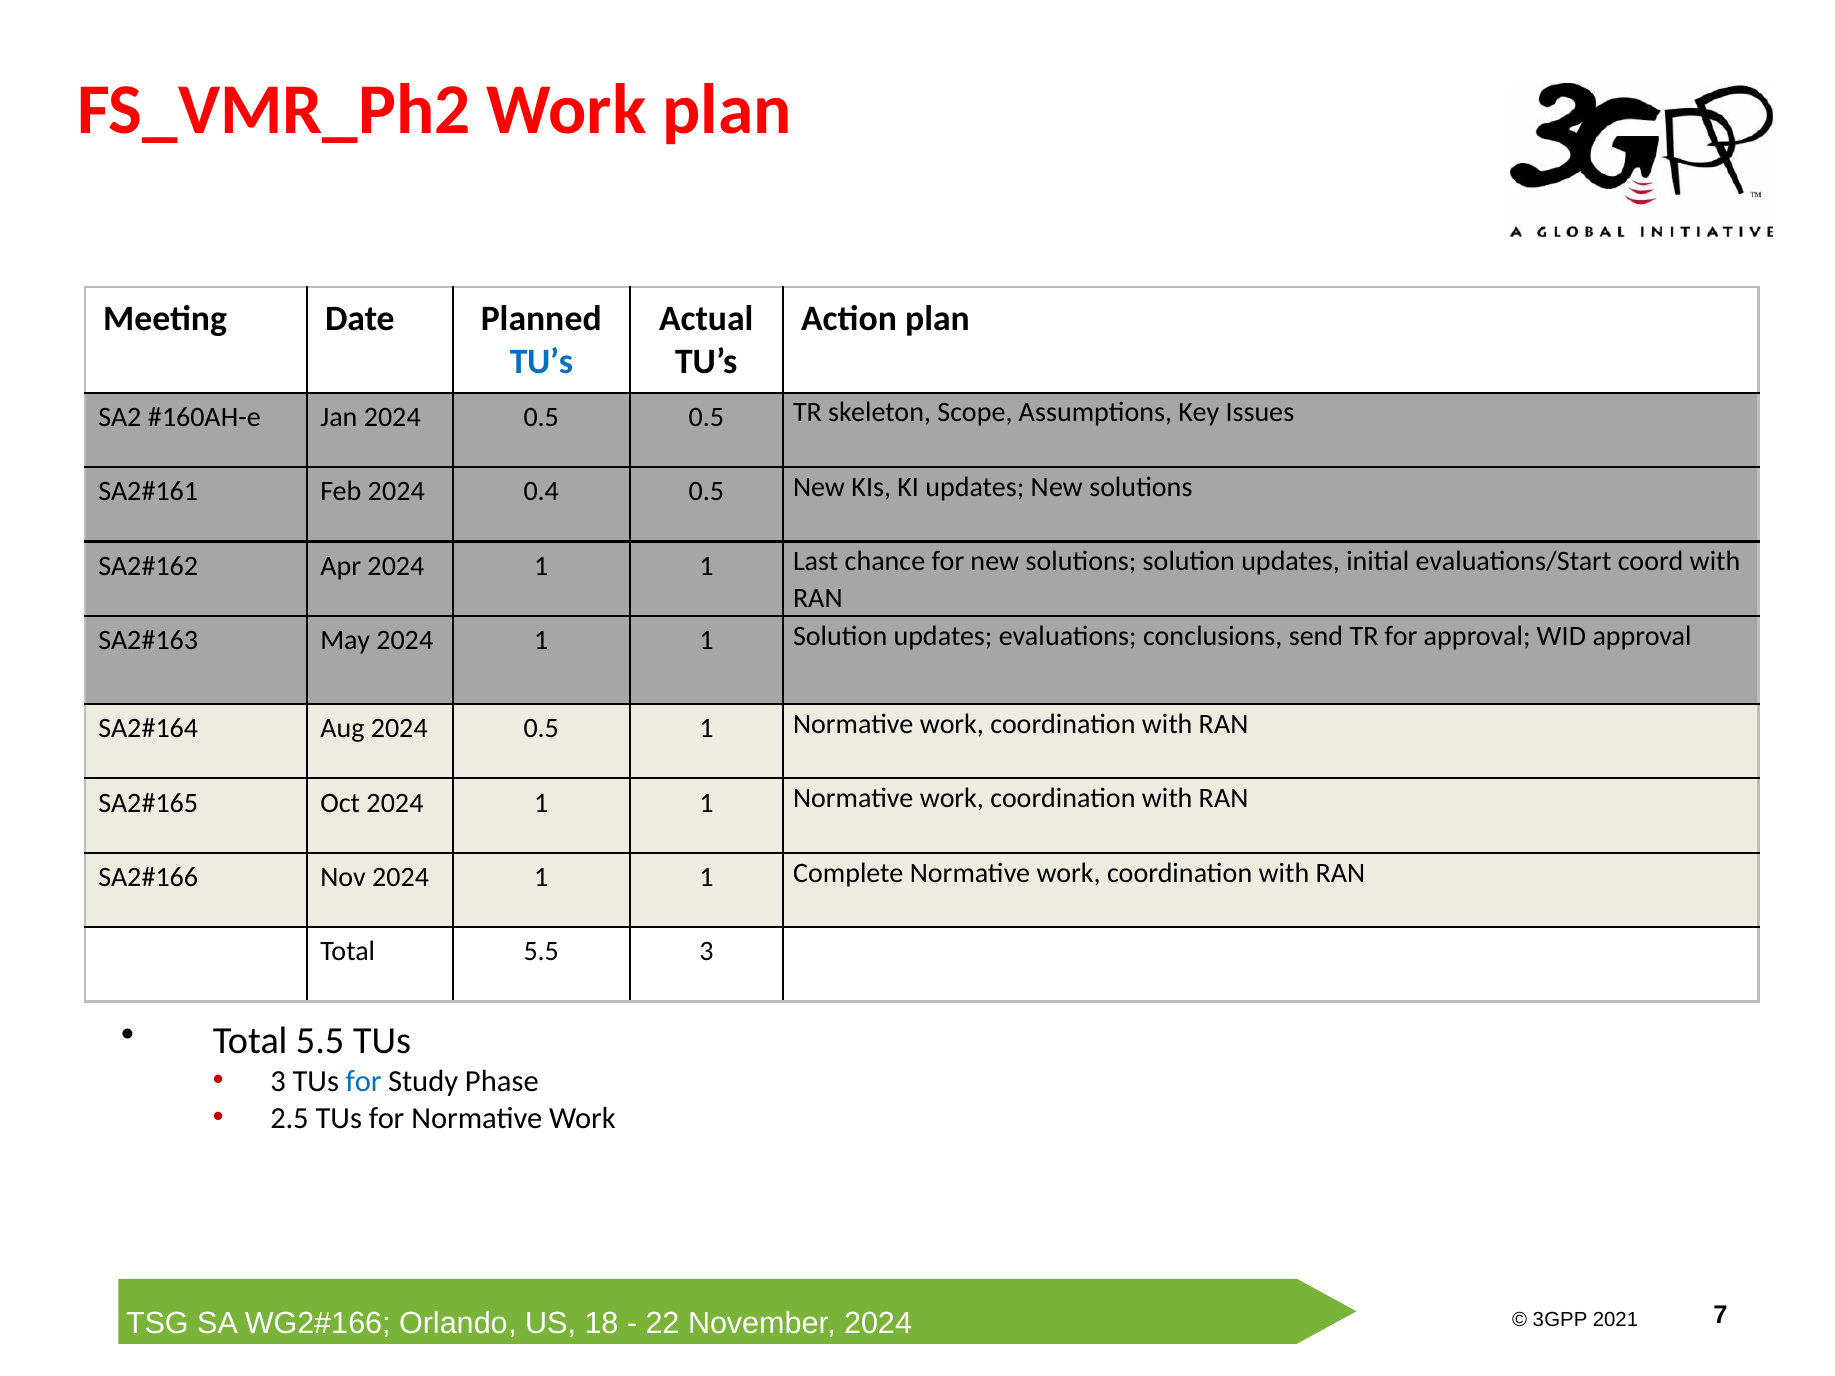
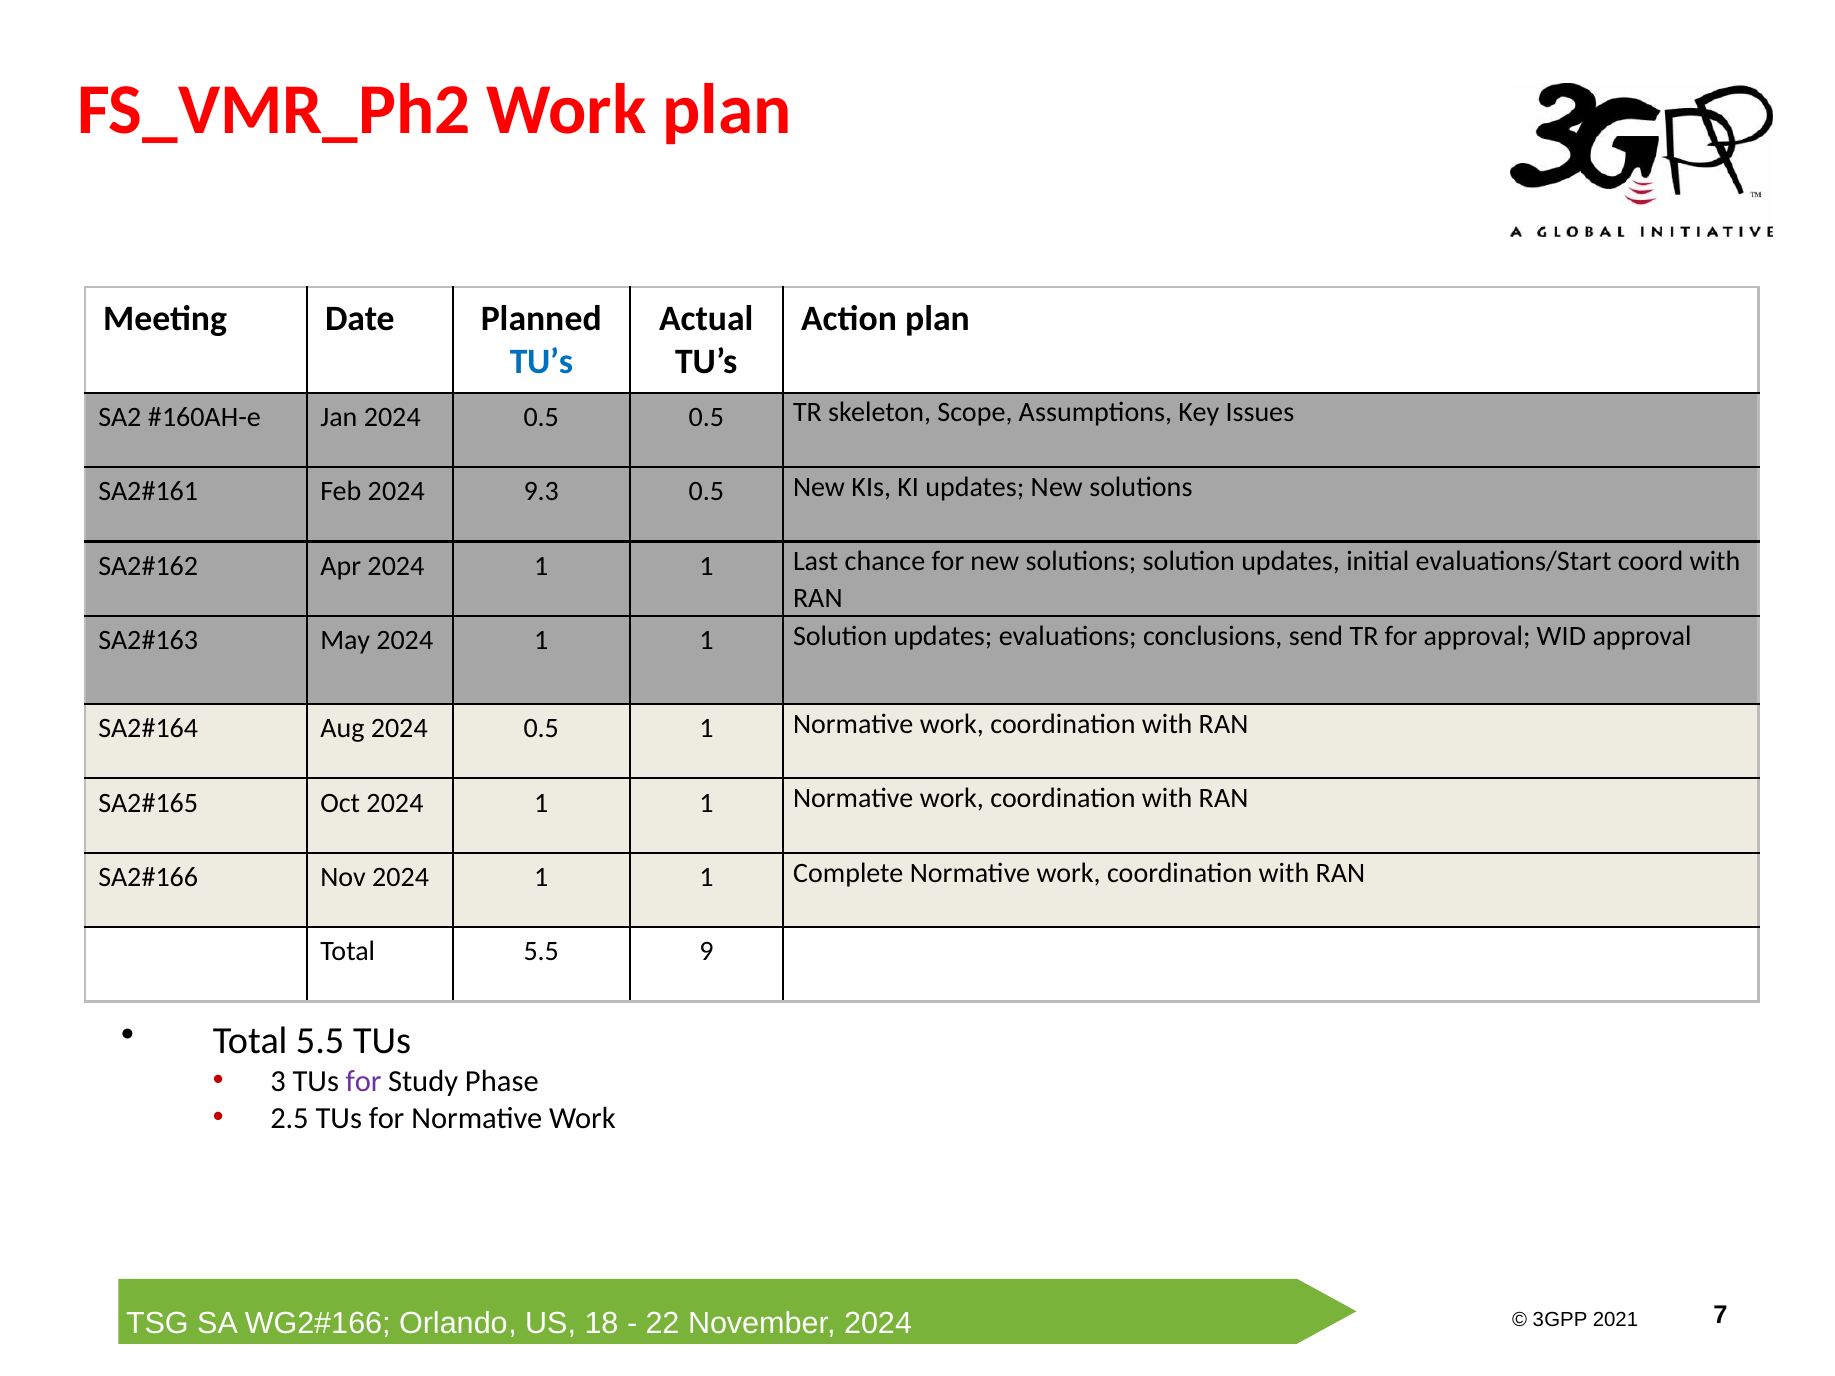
0.4: 0.4 -> 9.3
5.5 3: 3 -> 9
for at (364, 1082) colour: blue -> purple
